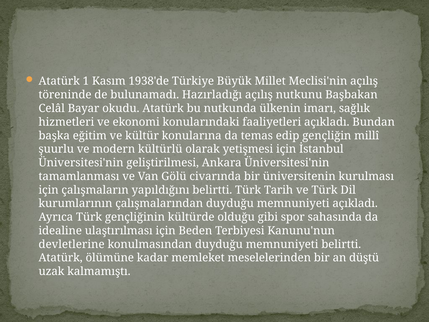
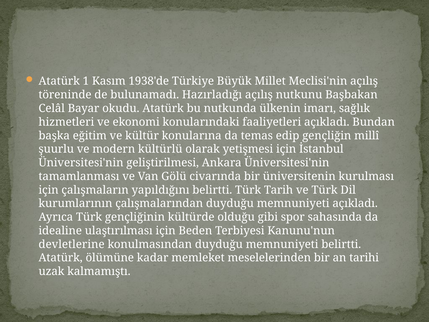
düştü: düştü -> tarihi
